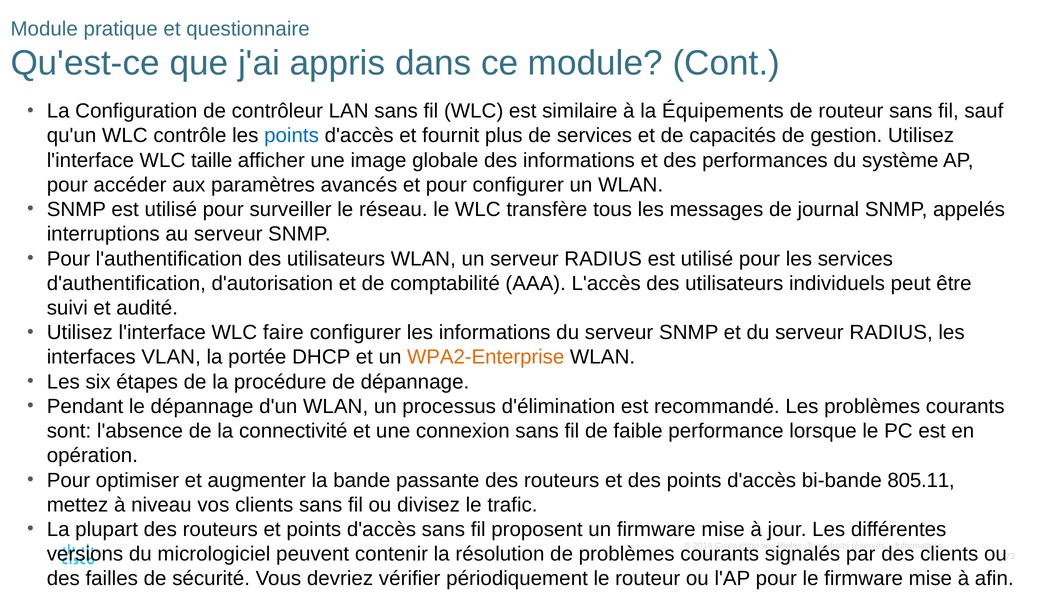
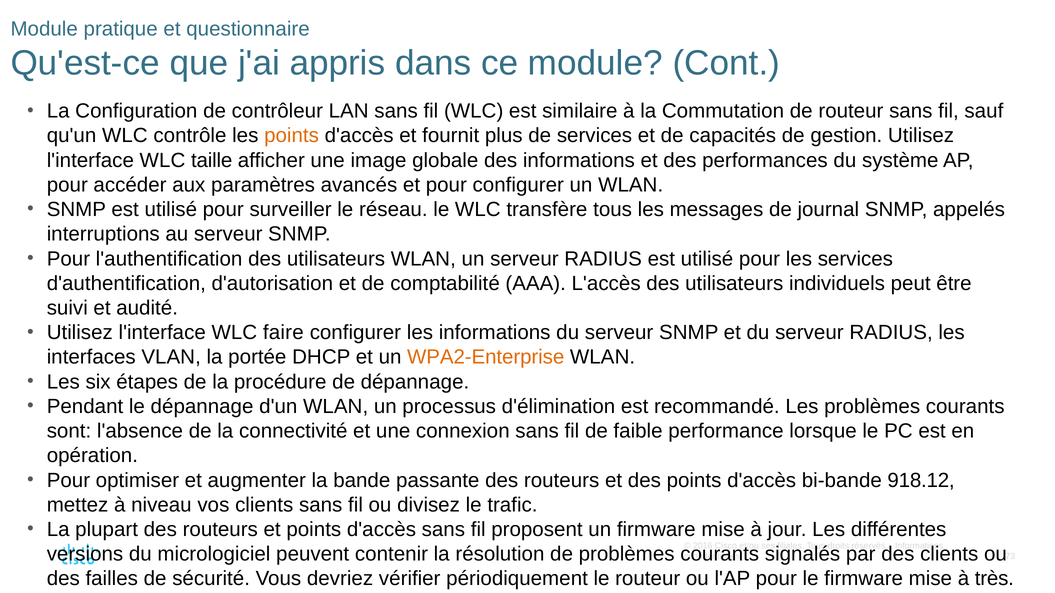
Équipements: Équipements -> Commutation
points at (292, 136) colour: blue -> orange
805.11: 805.11 -> 918.12
afin: afin -> très
